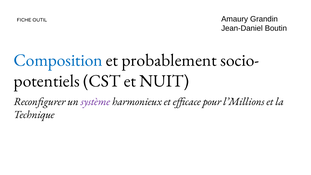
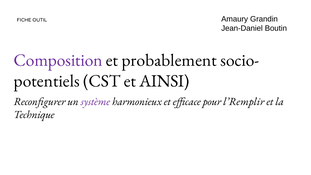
Composition colour: blue -> purple
NUIT: NUIT -> AINSI
l’Millions: l’Millions -> l’Remplir
